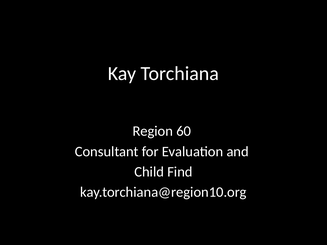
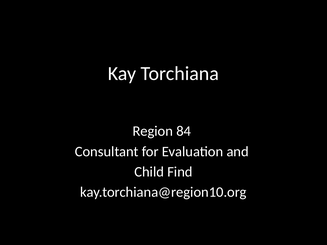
60: 60 -> 84
